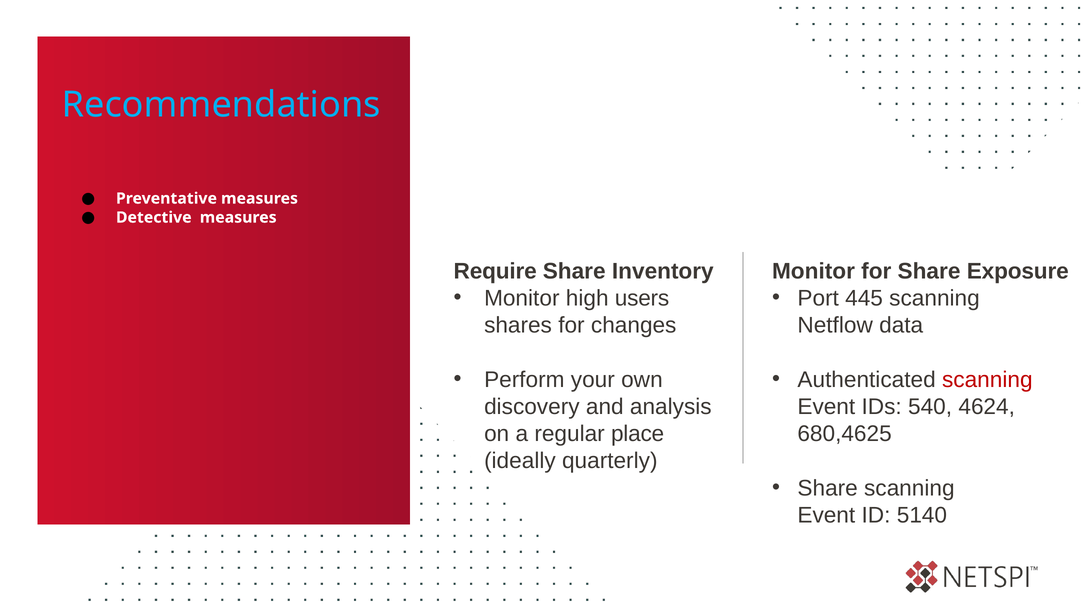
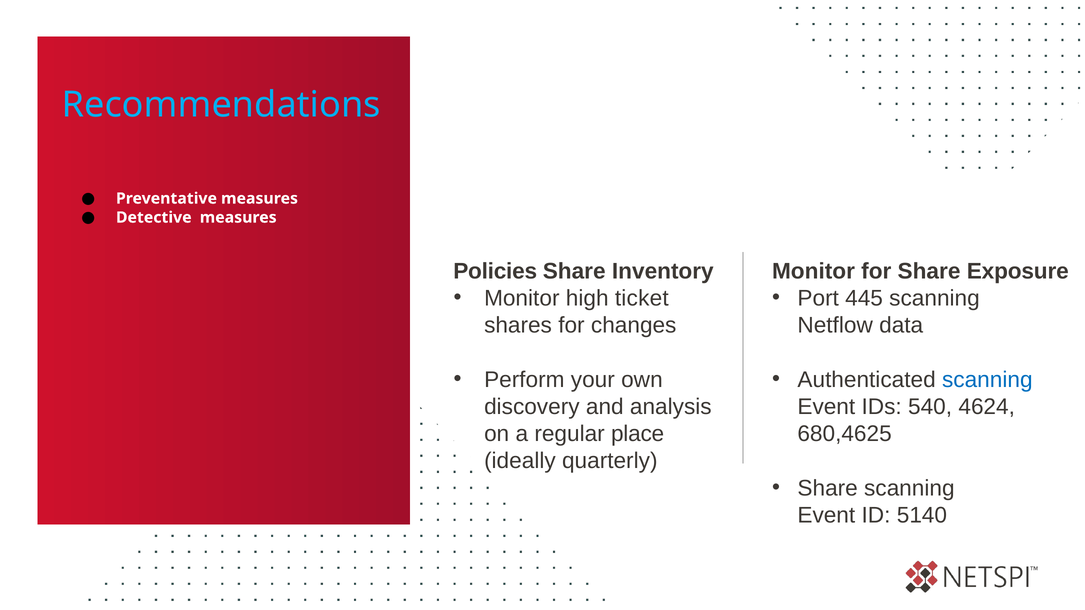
Require: Require -> Policies
users: users -> ticket
scanning at (987, 380) colour: red -> blue
